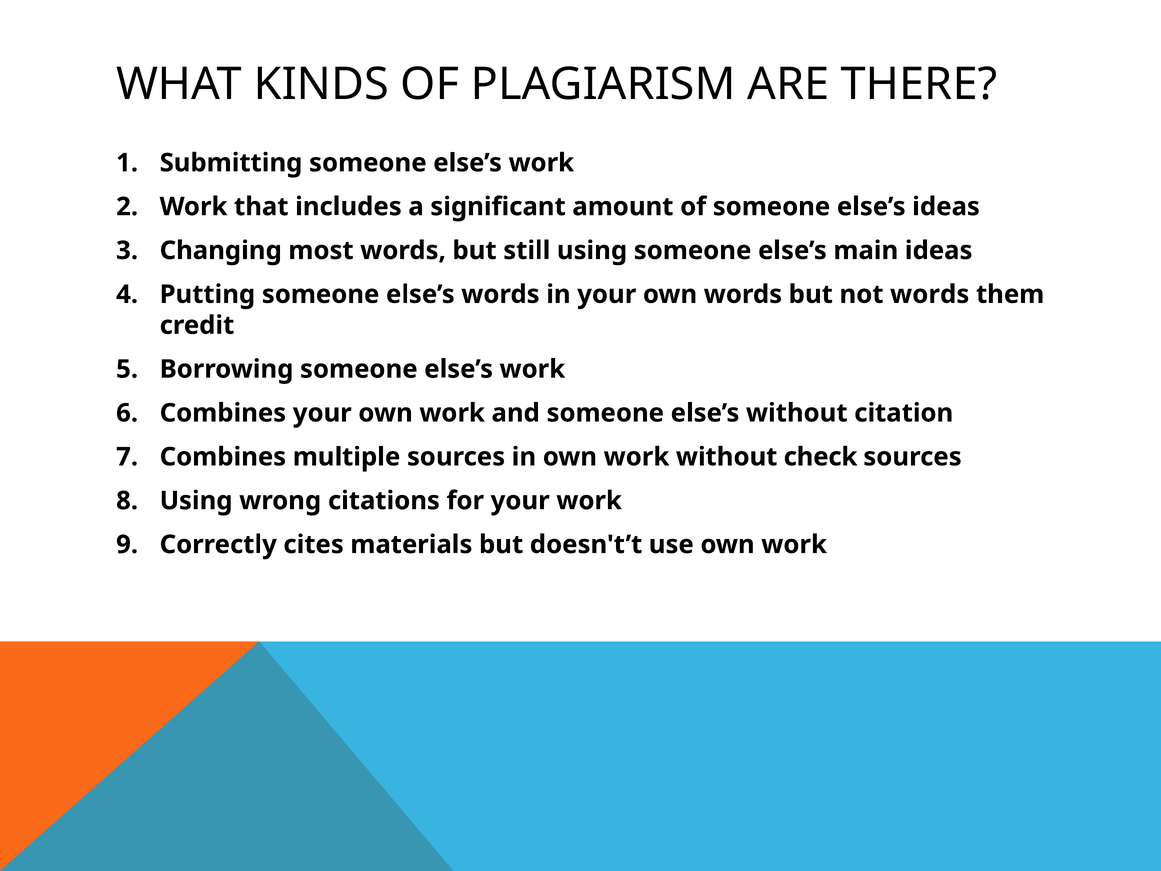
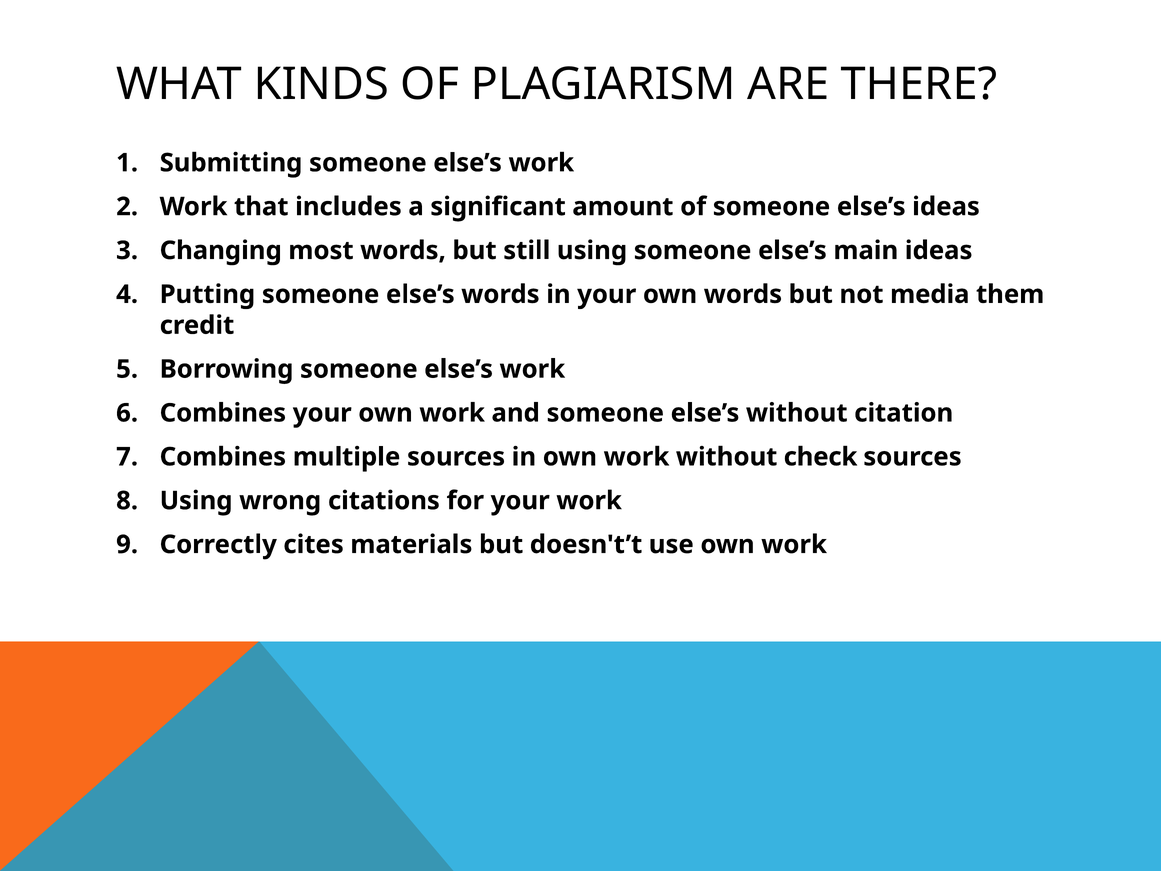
not words: words -> media
